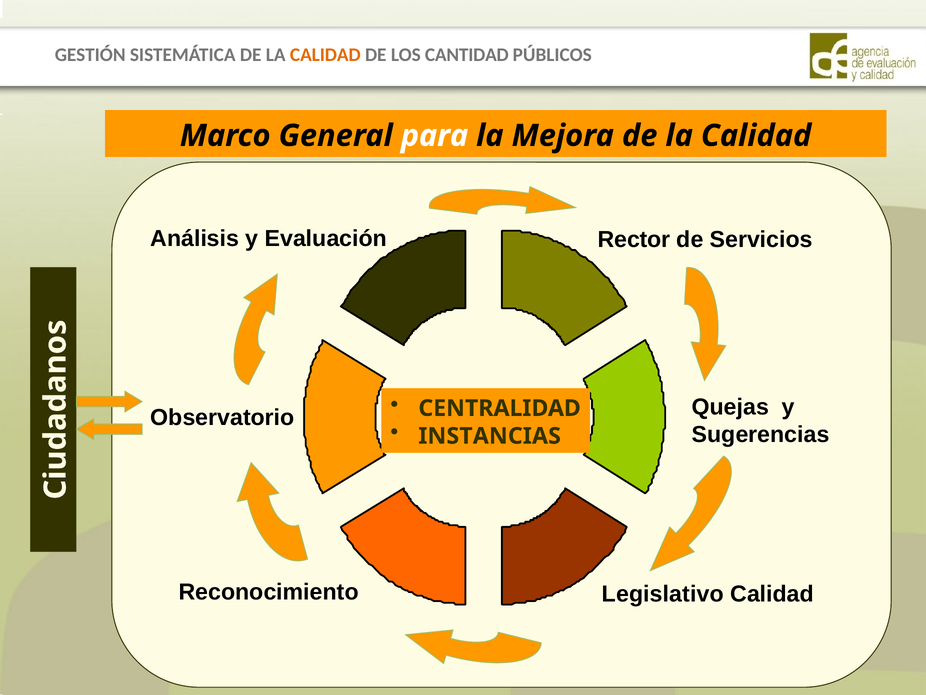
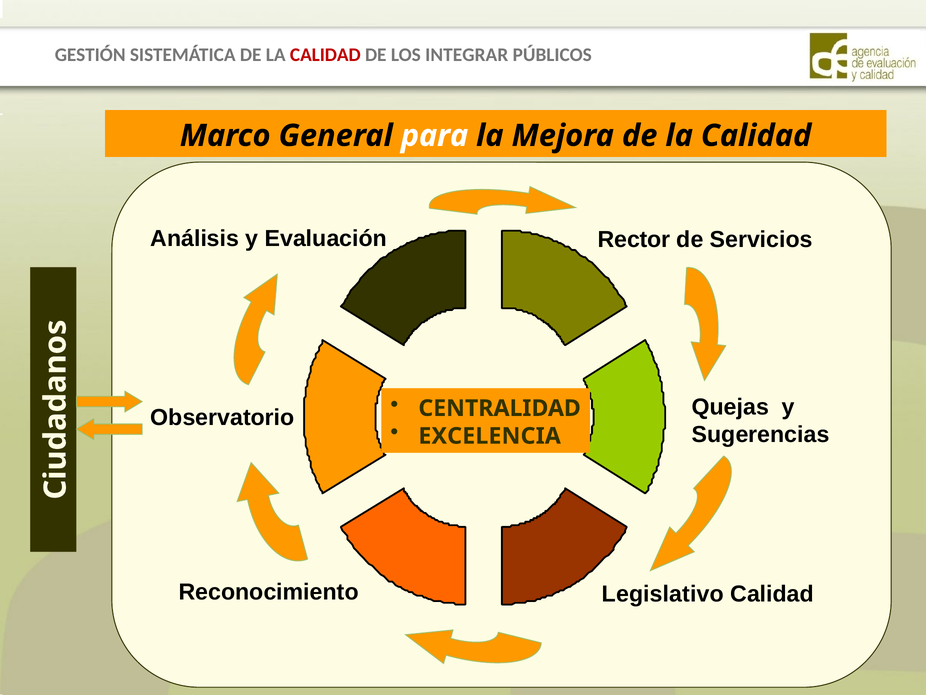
CALIDAD at (325, 55) colour: orange -> red
CANTIDAD: CANTIDAD -> INTEGRAR
INSTANCIAS: INSTANCIAS -> EXCELENCIA
